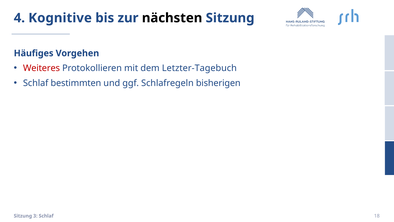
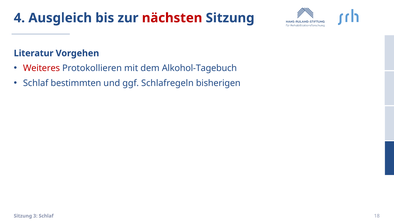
Kognitive: Kognitive -> Ausgleich
nächsten colour: black -> red
Häufiges: Häufiges -> Literatur
Letzter-Tagebuch: Letzter-Tagebuch -> Alkohol-Tagebuch
